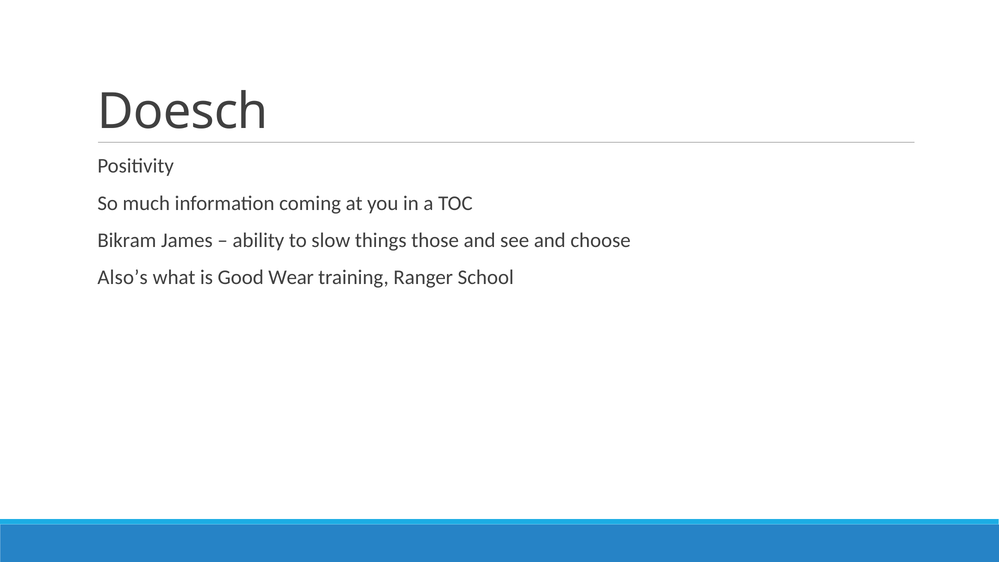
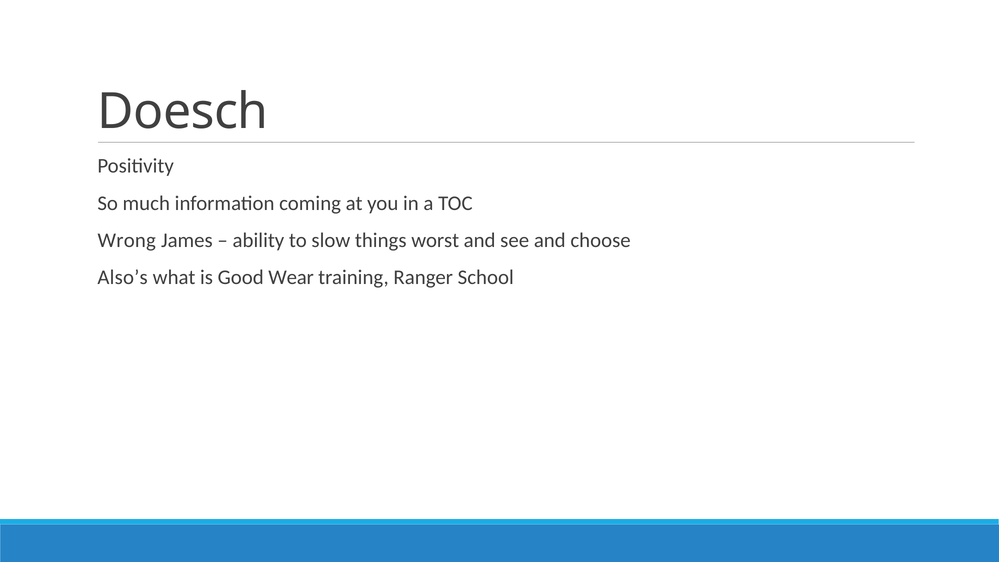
Bikram: Bikram -> Wrong
those: those -> worst
